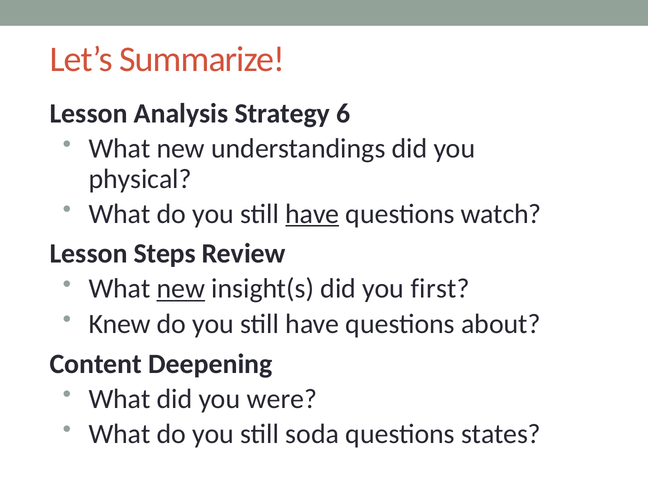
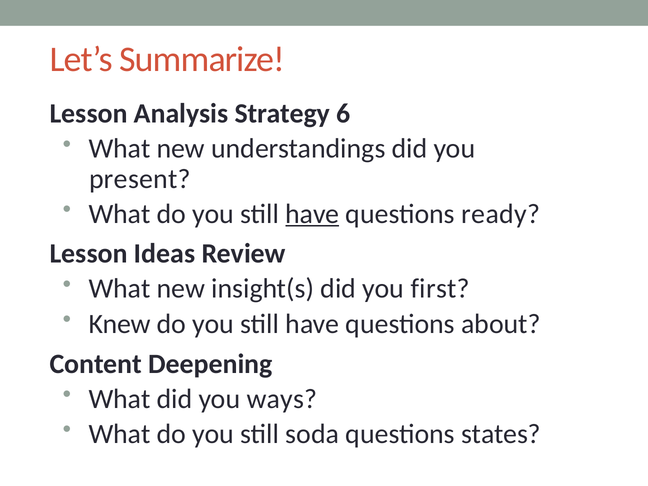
physical: physical -> present
watch: watch -> ready
Steps: Steps -> Ideas
new at (181, 289) underline: present -> none
were: were -> ways
